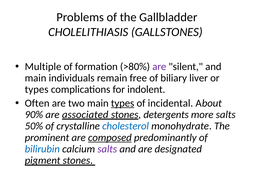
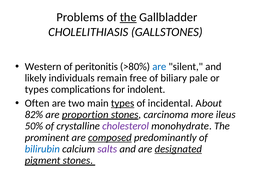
the at (128, 17) underline: none -> present
Multiple: Multiple -> Western
formation: formation -> peritonitis
are at (159, 66) colour: purple -> blue
main at (36, 78): main -> likely
liver: liver -> pale
90%: 90% -> 82%
associated: associated -> proportion
detergents: detergents -> carcinoma
more salts: salts -> ileus
cholesterol colour: blue -> purple
designated underline: none -> present
